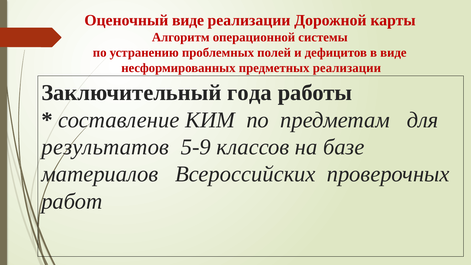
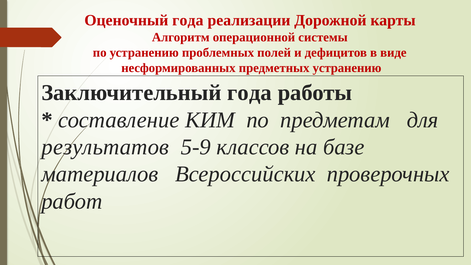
Оценочный виде: виде -> года
предметных реализации: реализации -> устранению
